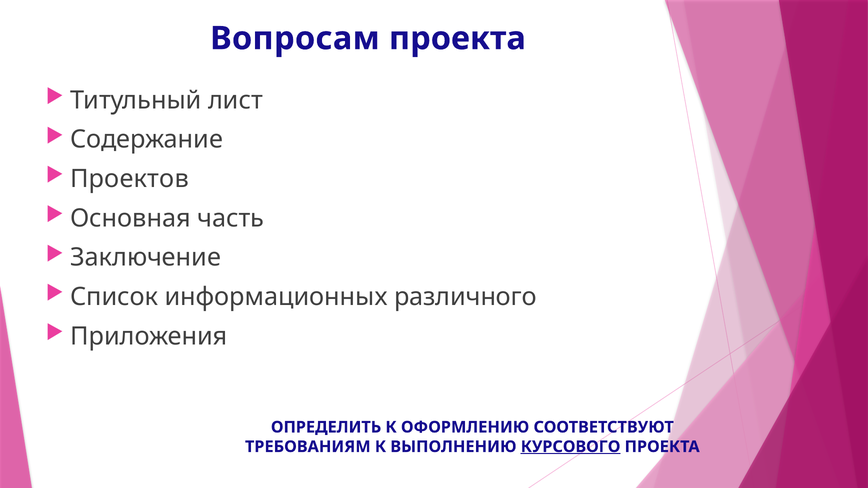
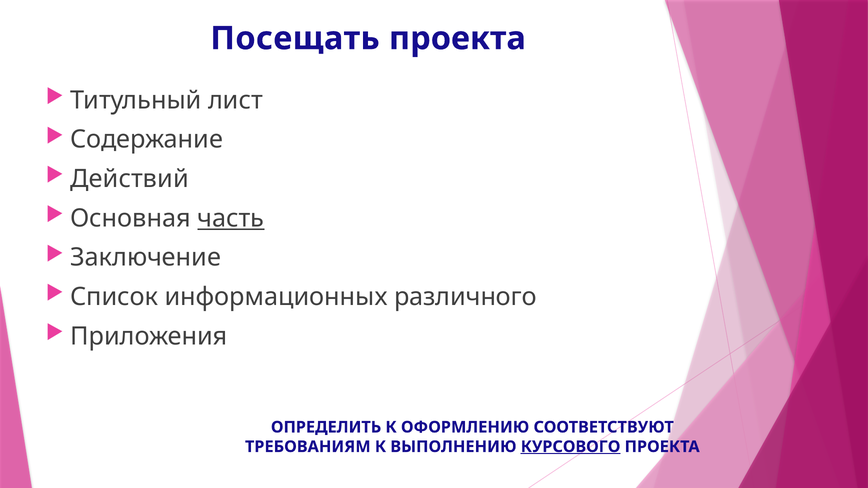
Вопросам: Вопросам -> Посещать
Проектов: Проектов -> Действий
часть underline: none -> present
